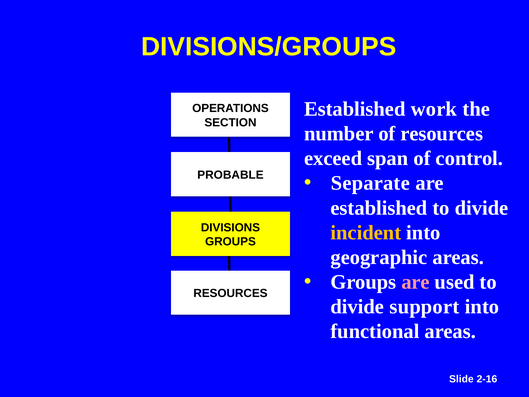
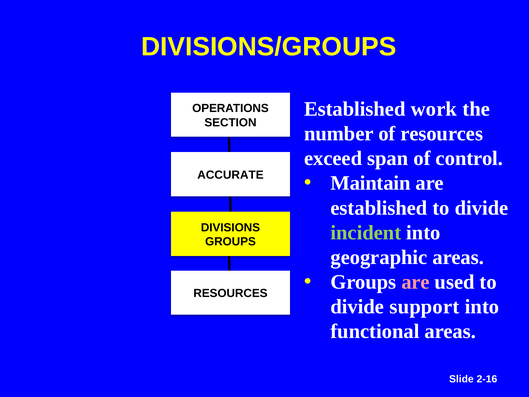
PROBABLE: PROBABLE -> ACCURATE
Separate: Separate -> Maintain
incident colour: yellow -> light green
